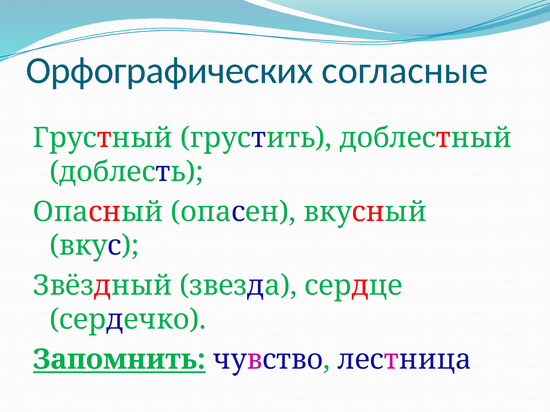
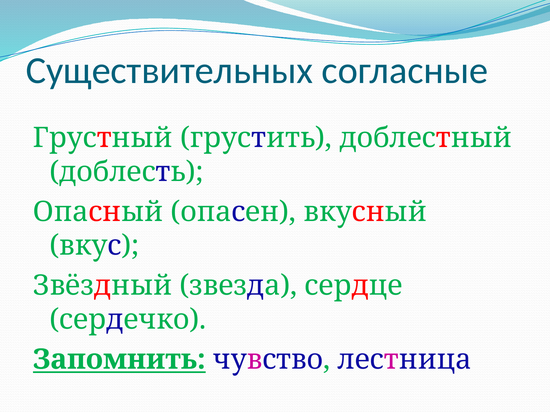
Орфографических: Орфографических -> Существительных
